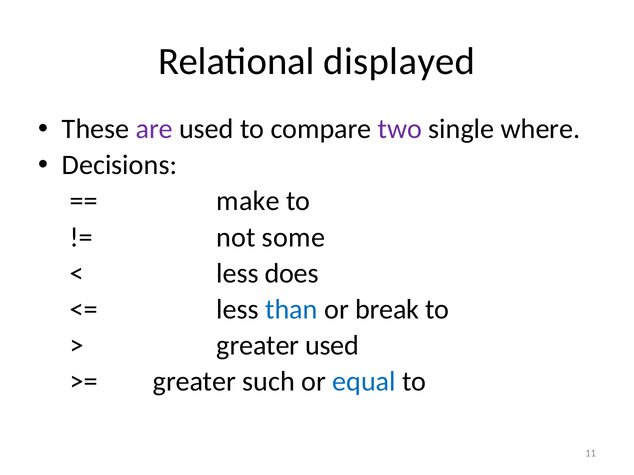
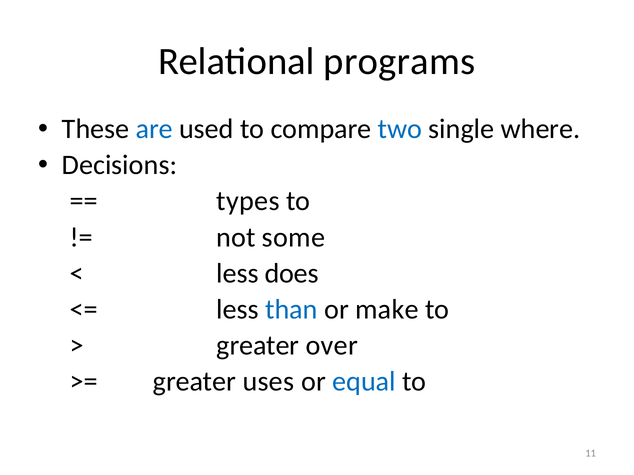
displayed: displayed -> programs
are colour: purple -> blue
two colour: purple -> blue
make: make -> types
break: break -> make
greater used: used -> over
such: such -> uses
